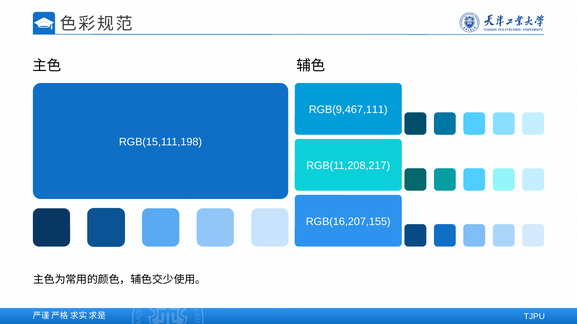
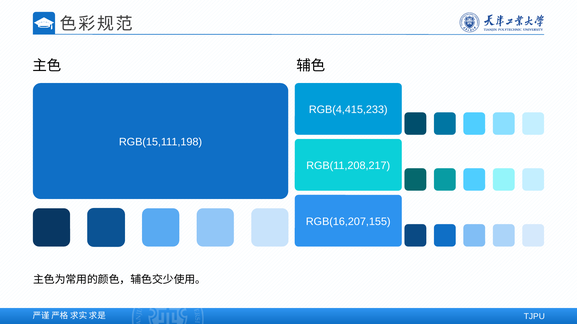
RGB(9,467,111: RGB(9,467,111 -> RGB(4,415,233
